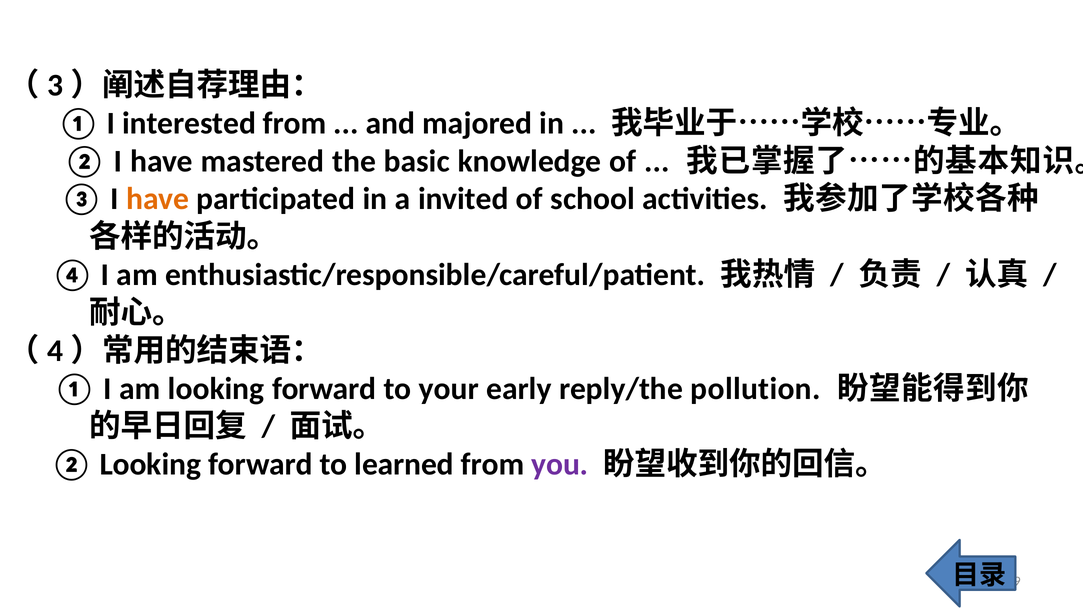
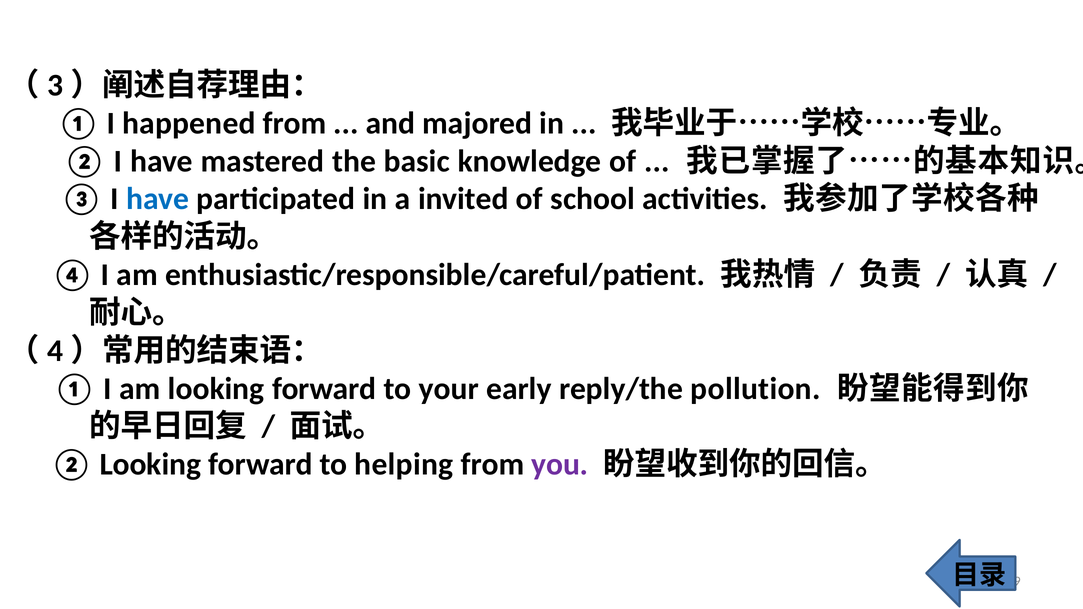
interested: interested -> happened
have at (158, 199) colour: orange -> blue
learned: learned -> helping
